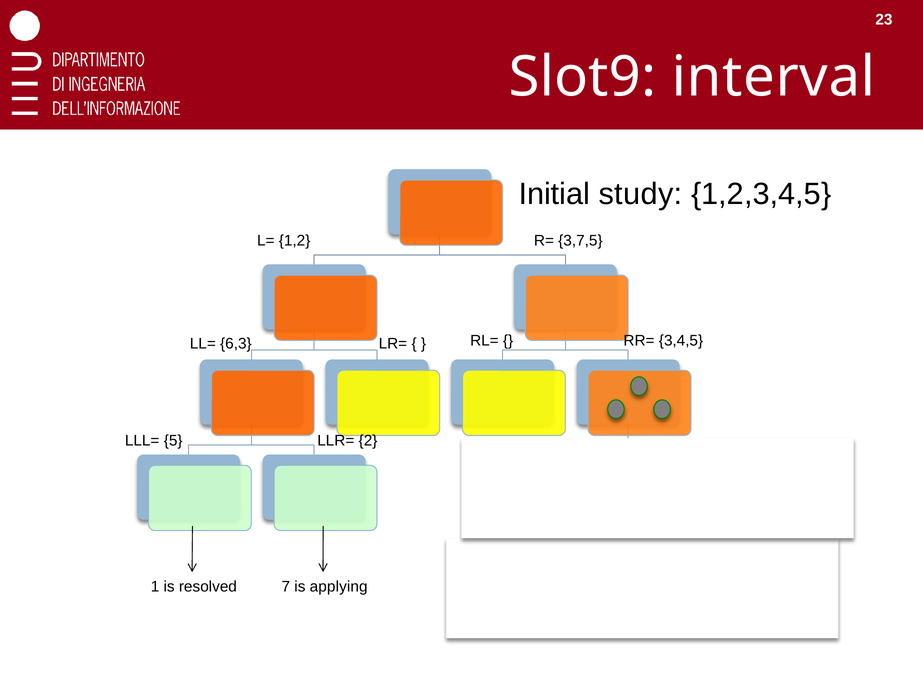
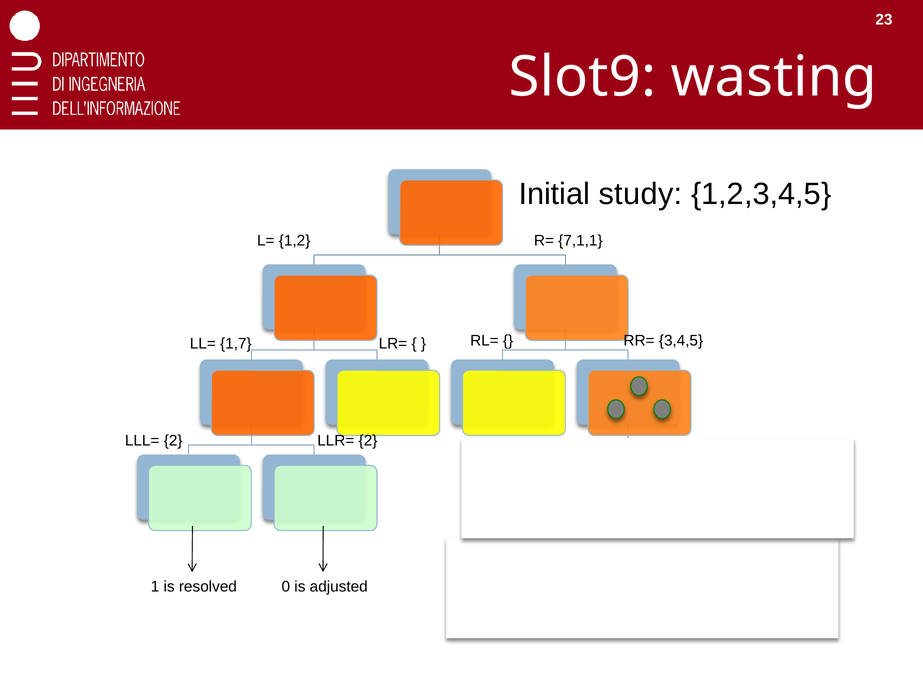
interval: interval -> wasting
3,7,5: 3,7,5 -> 7,1,1
6,3: 6,3 -> 1,7
LLL= 5: 5 -> 2
7: 7 -> 0
applying: applying -> adjusted
